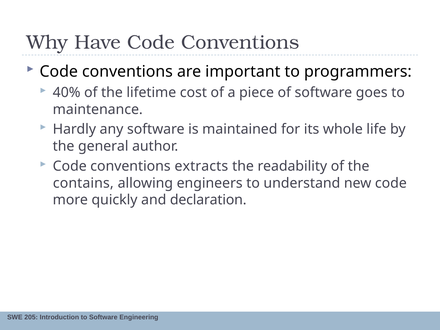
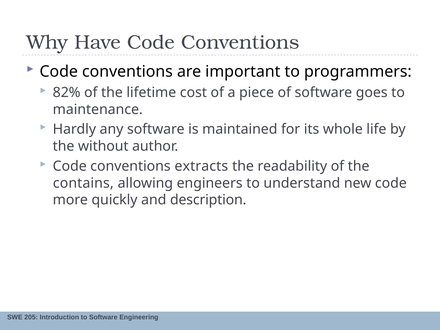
40%: 40% -> 82%
general: general -> without
declaration: declaration -> description
